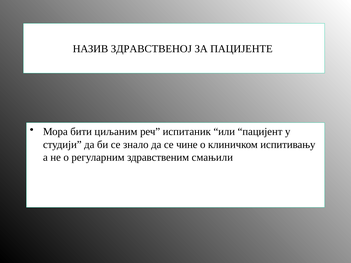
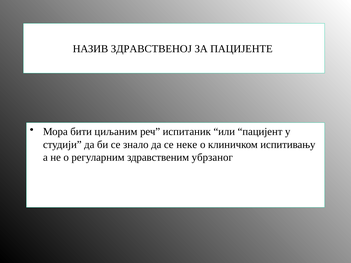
чине: чине -> неке
смањили: смањили -> убрзаног
